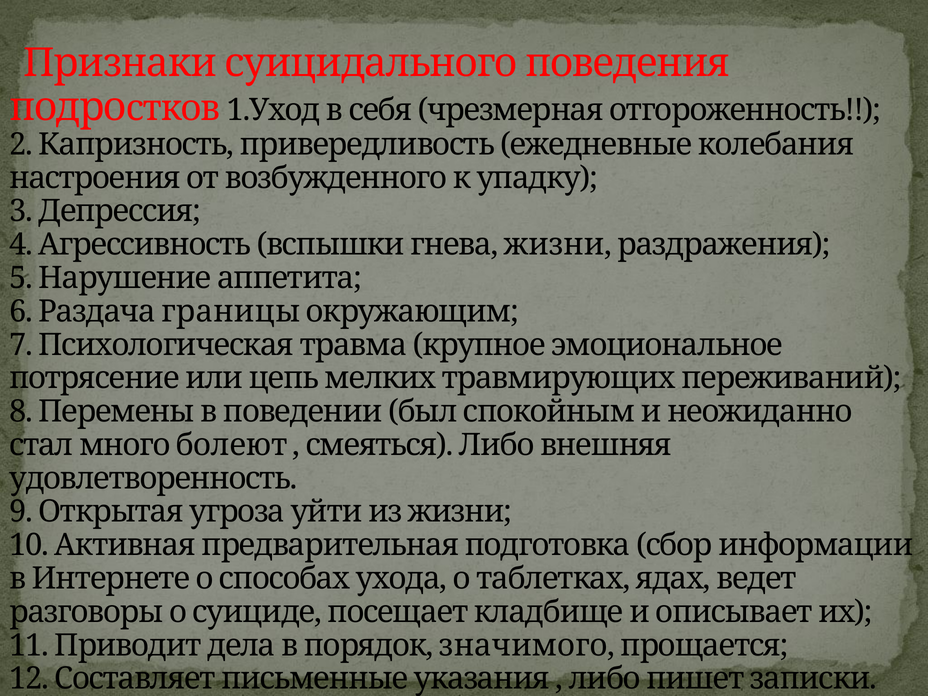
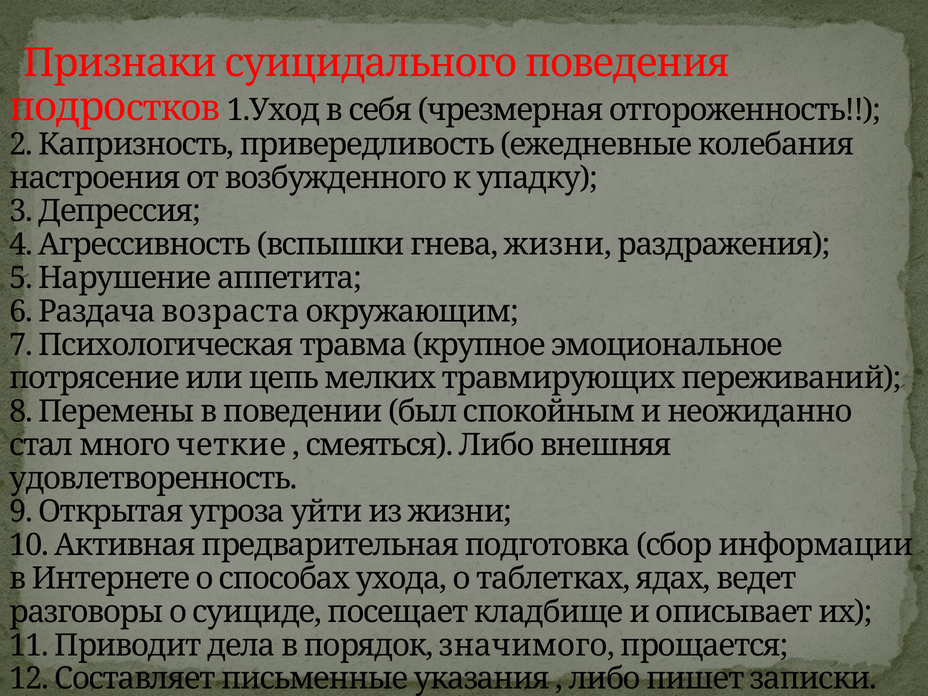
границы: границы -> возраста
болеют: болеют -> четкие
